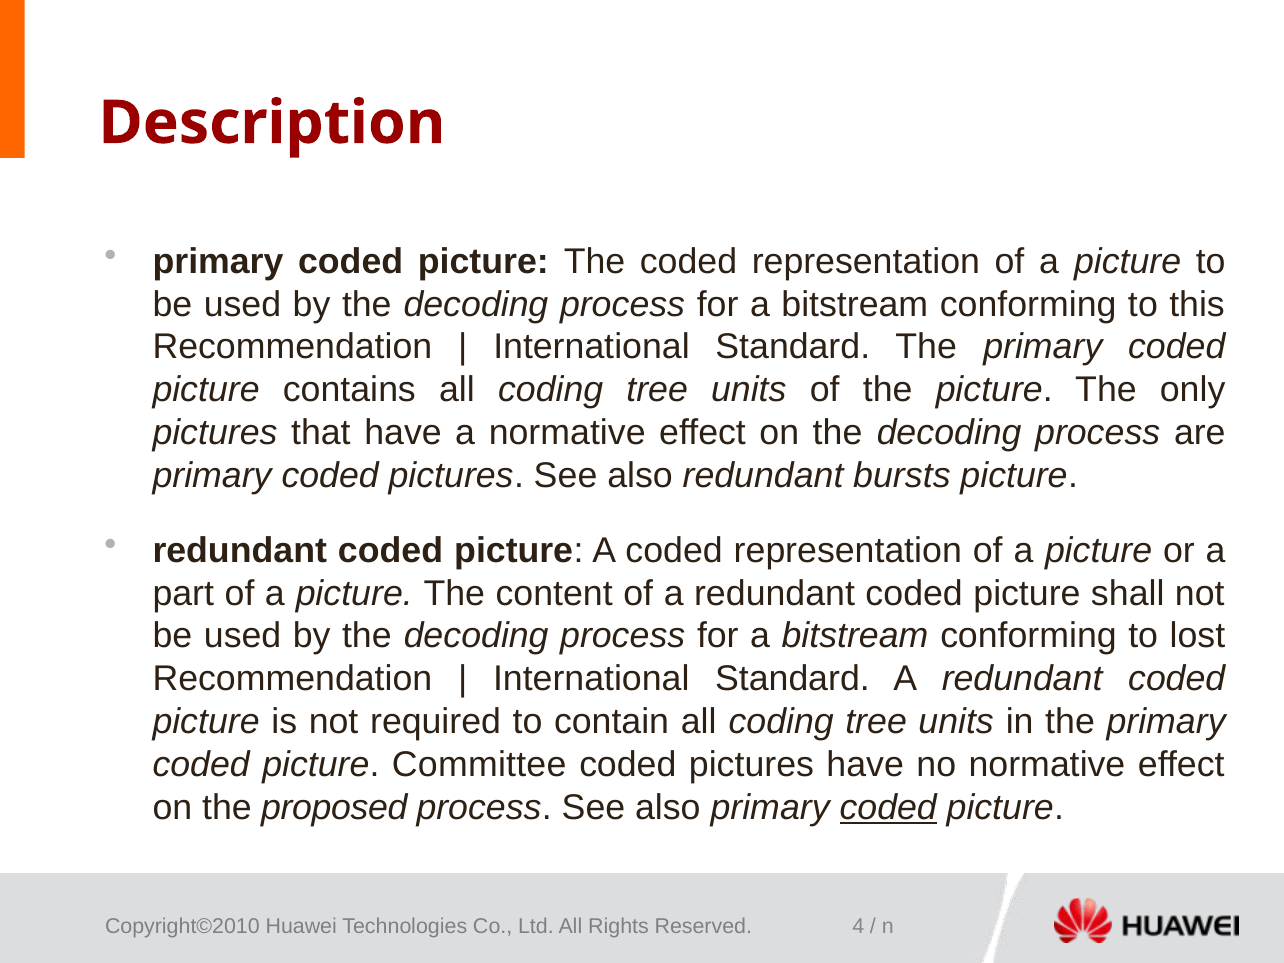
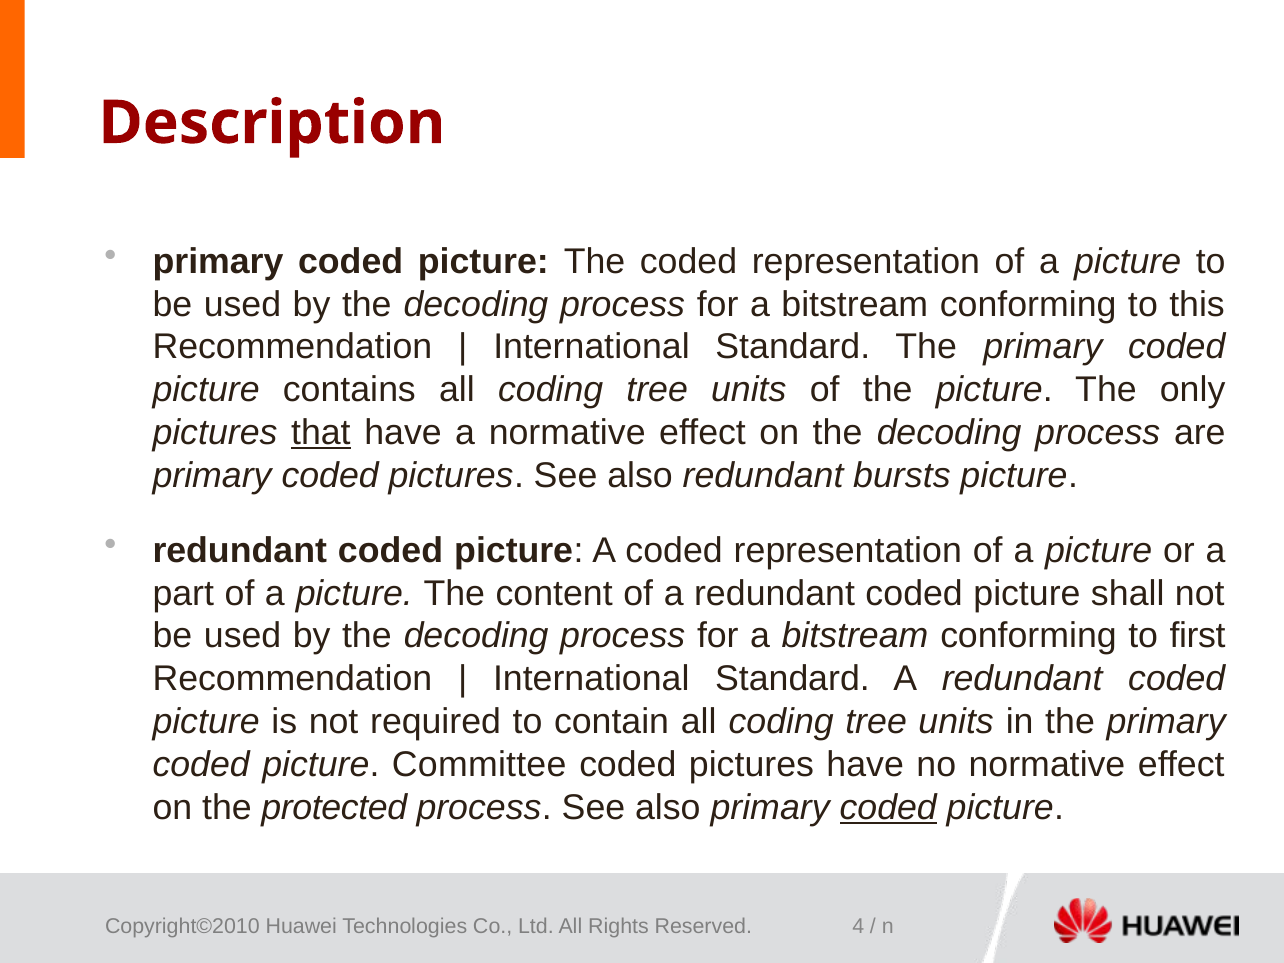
that at (321, 433) underline: none -> present
lost: lost -> first
proposed: proposed -> protected
